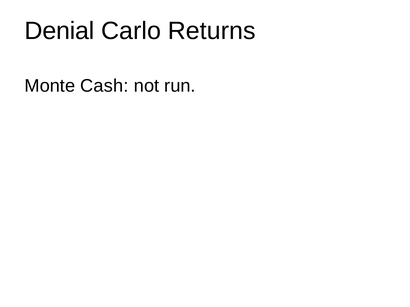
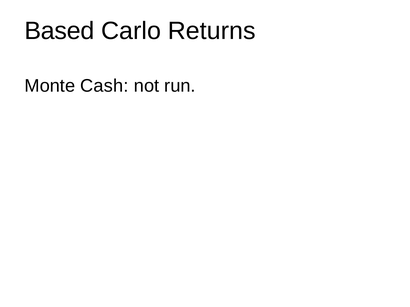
Denial: Denial -> Based
